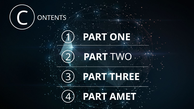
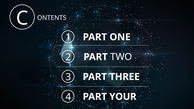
AMET: AMET -> YOUR
